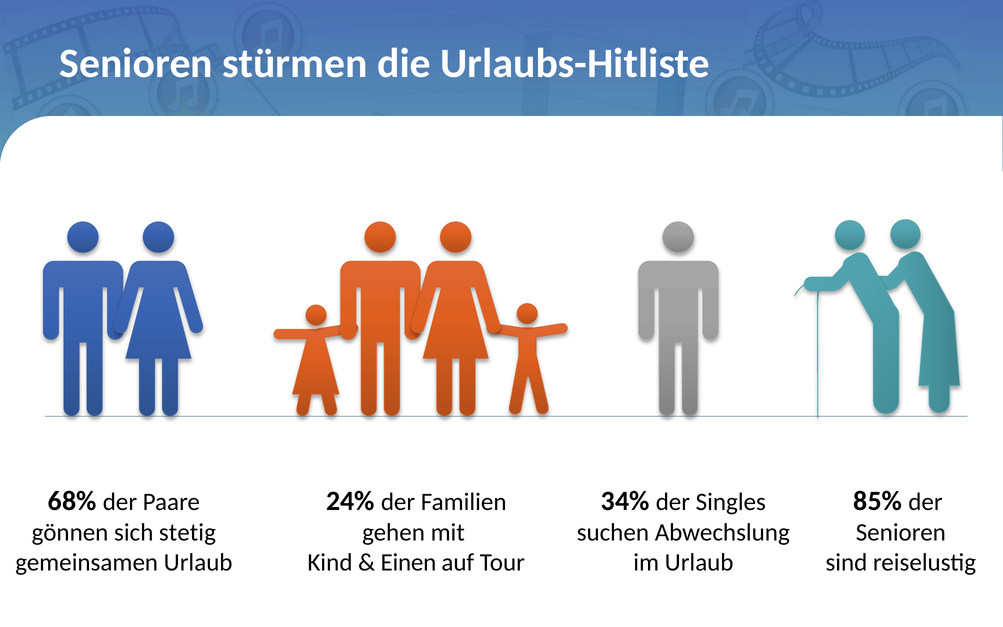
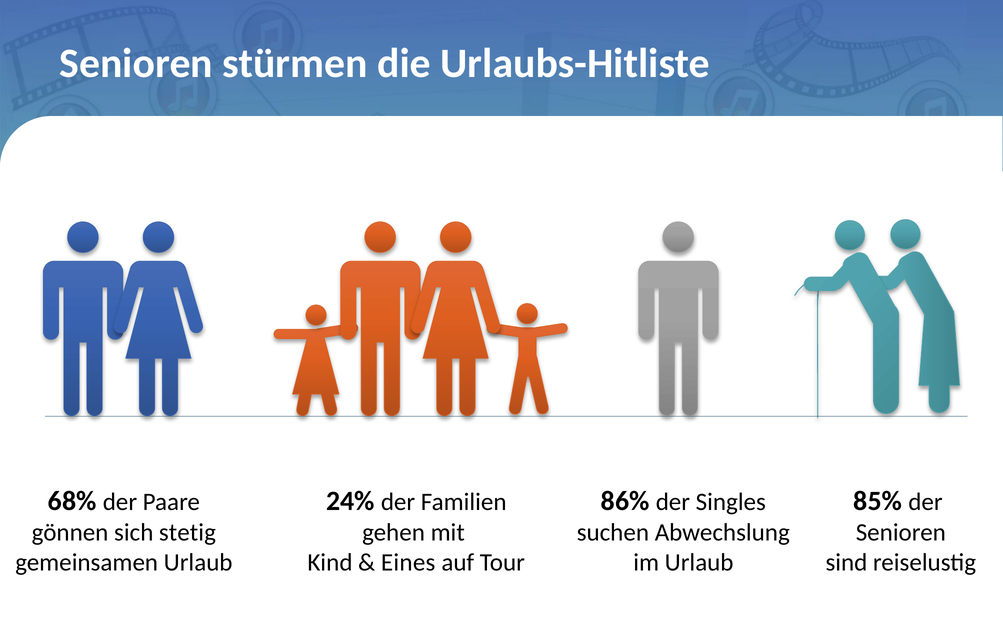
34%: 34% -> 86%
Einen: Einen -> Eines
